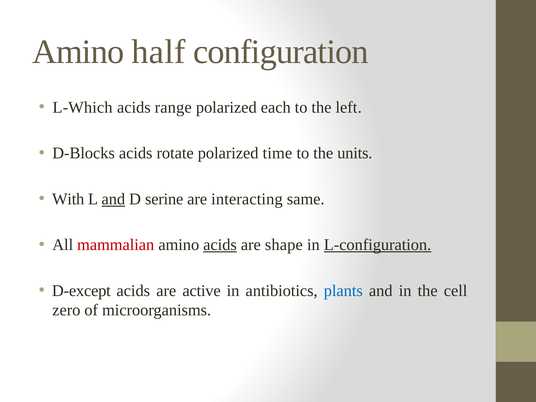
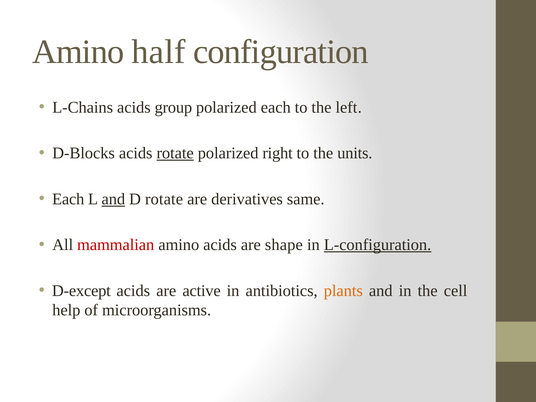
L-Which: L-Which -> L-Chains
range: range -> group
rotate at (175, 153) underline: none -> present
time: time -> right
With at (68, 199): With -> Each
D serine: serine -> rotate
interacting: interacting -> derivatives
acids at (220, 245) underline: present -> none
plants colour: blue -> orange
zero: zero -> help
